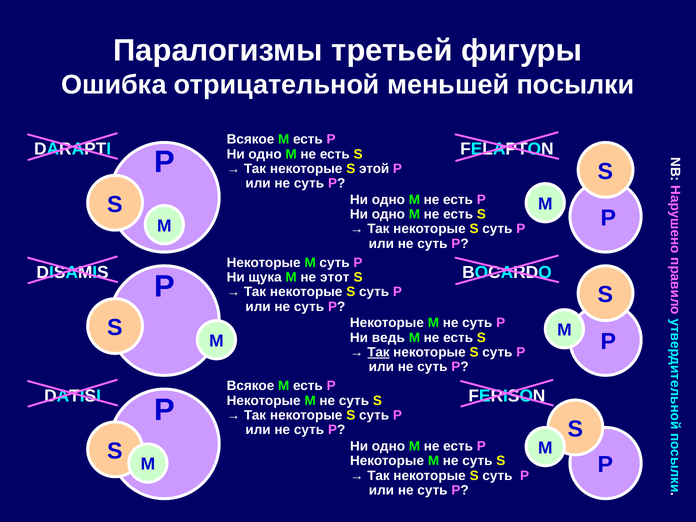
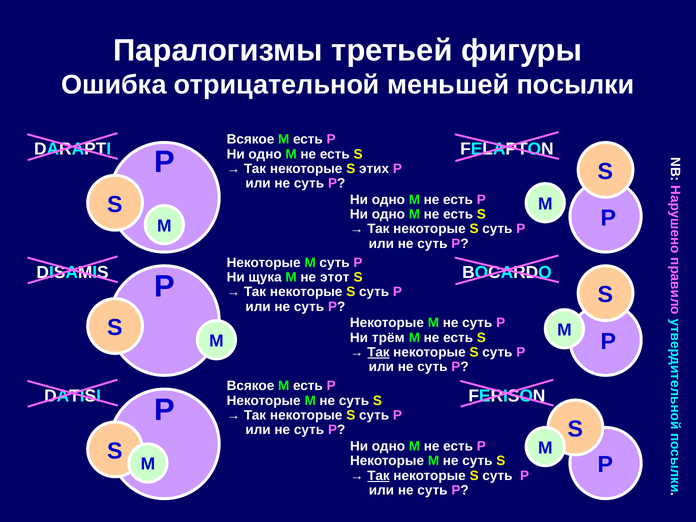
этой: этой -> этих
ведь: ведь -> трём
Так at (378, 476) underline: none -> present
